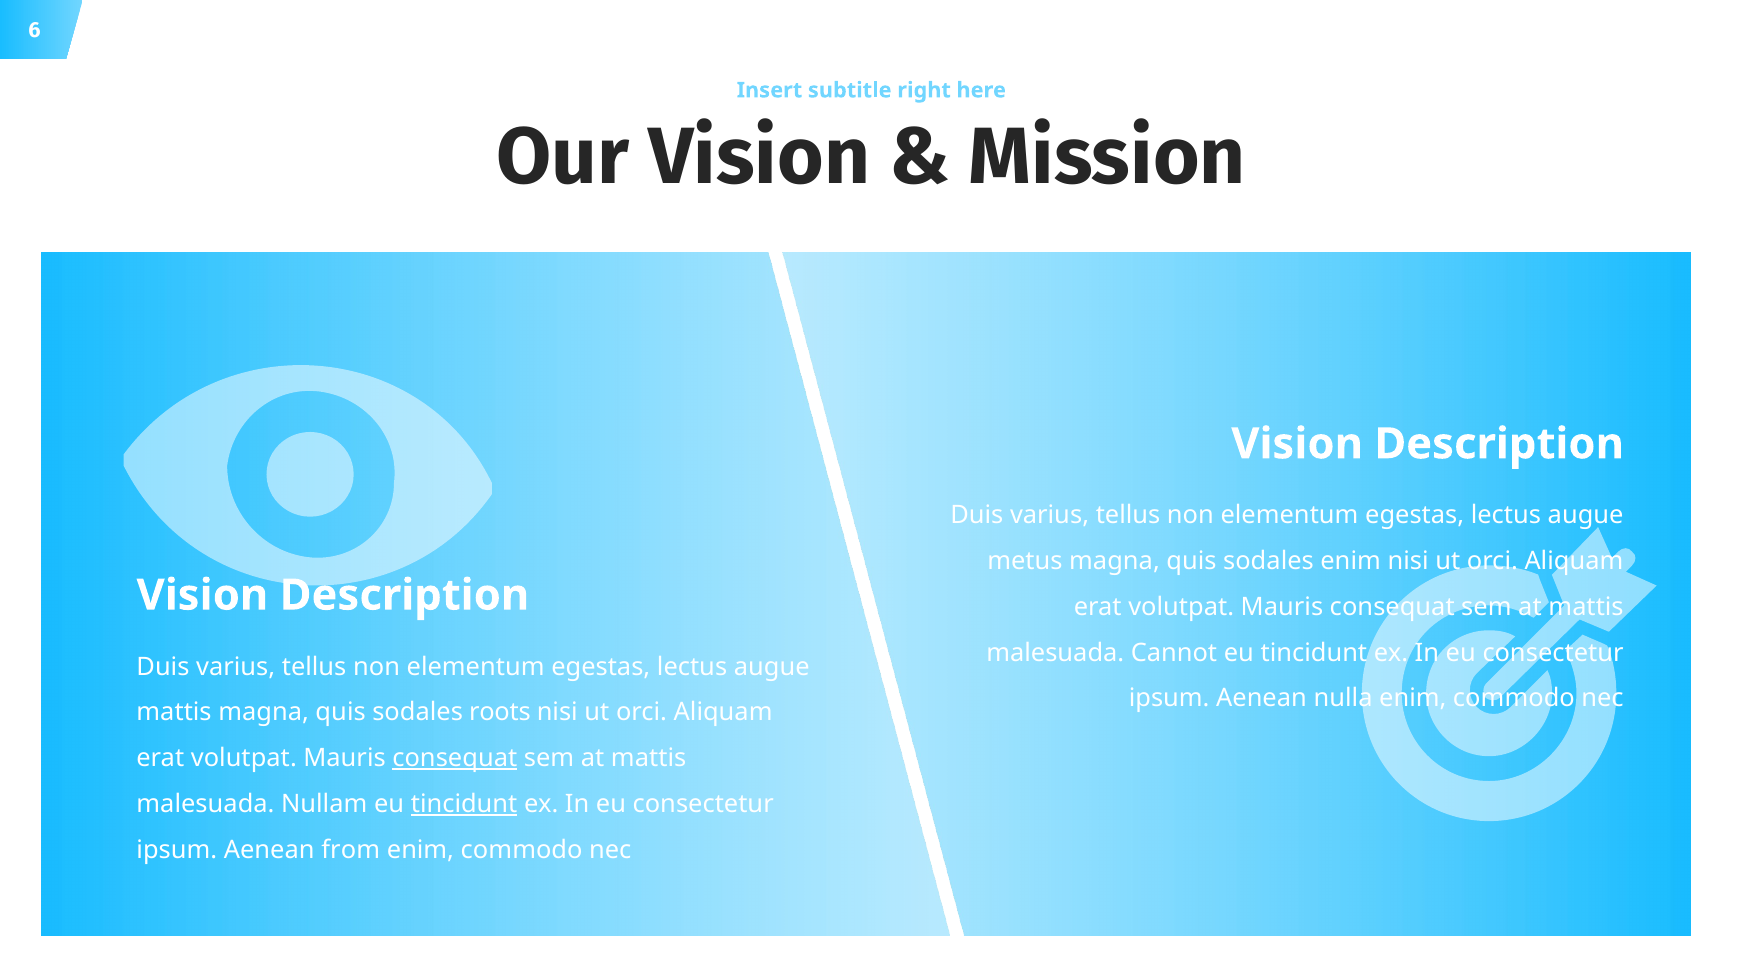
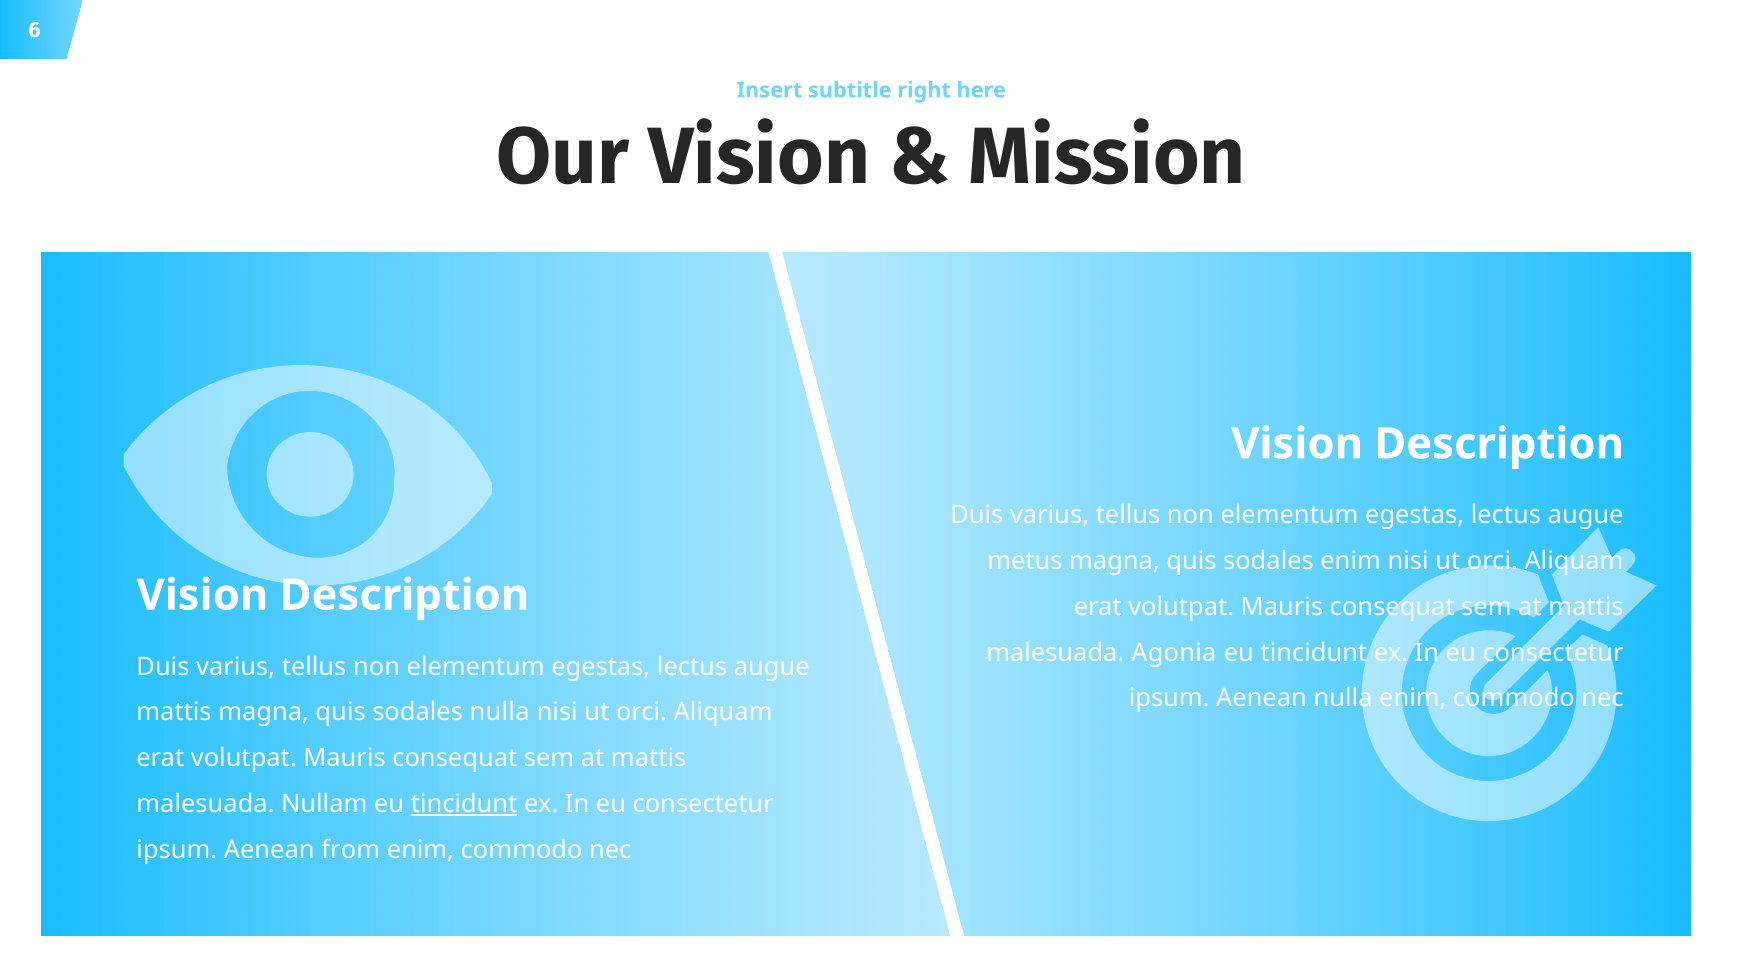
Cannot: Cannot -> Agonia
sodales roots: roots -> nulla
consequat at (455, 759) underline: present -> none
